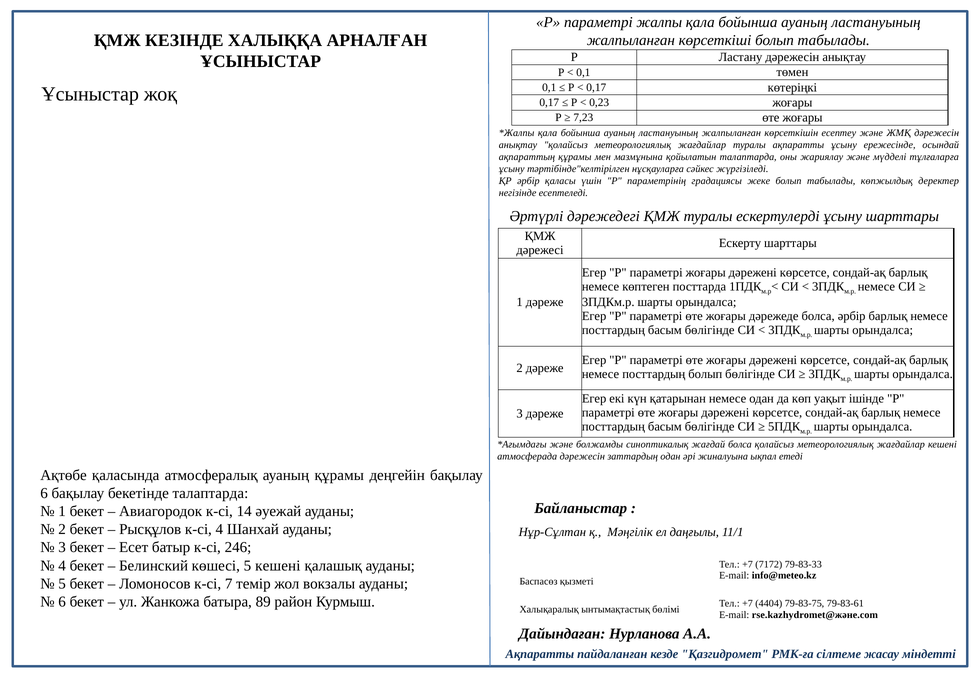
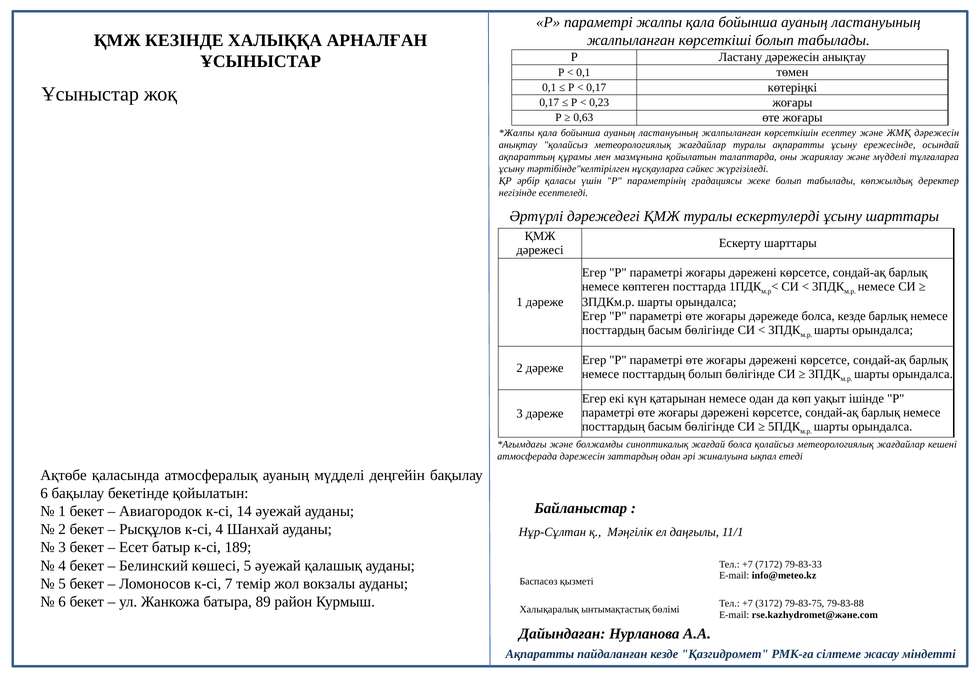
7,23: 7,23 -> 0,63
болса әрбір: әрбір -> кезде
ауаның құрамы: құрамы -> мүдделі
бекетінде талаптарда: талаптарда -> қойылатын
246: 246 -> 189
5 кешені: кешені -> әуежай
4404: 4404 -> 3172
79-83-61: 79-83-61 -> 79-83-88
